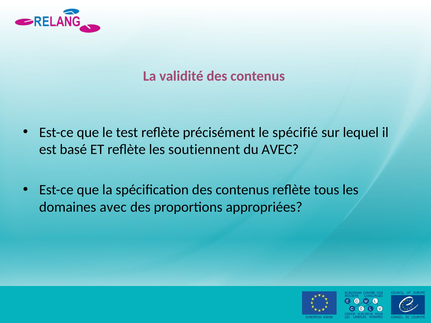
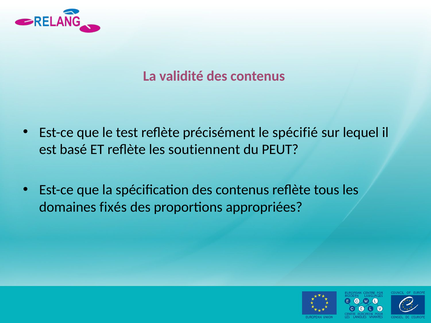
du AVEC: AVEC -> PEUT
domaines avec: avec -> fixés
